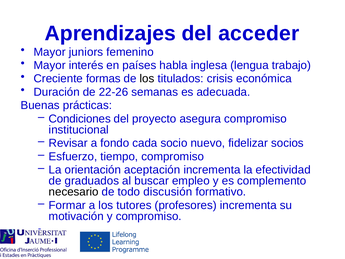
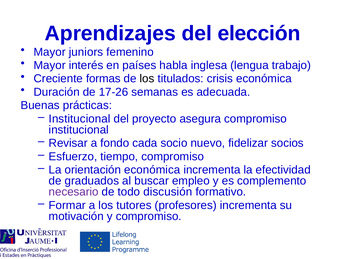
acceder: acceder -> elección
22-26: 22-26 -> 17-26
Condiciones at (80, 119): Condiciones -> Institucional
orientación aceptación: aceptación -> económica
necesario colour: black -> purple
